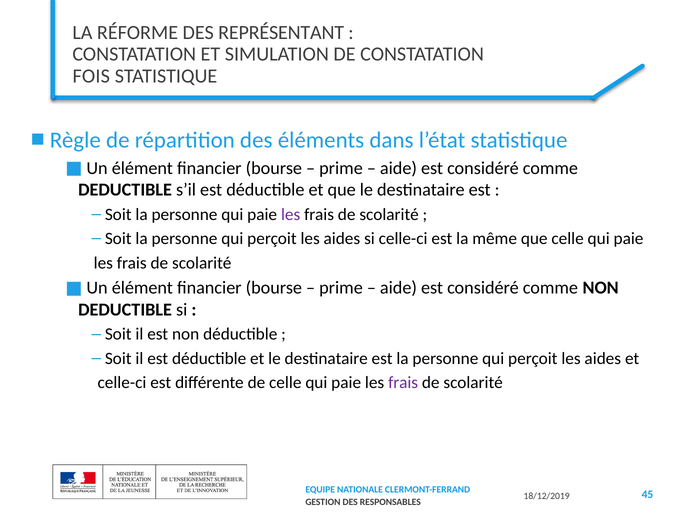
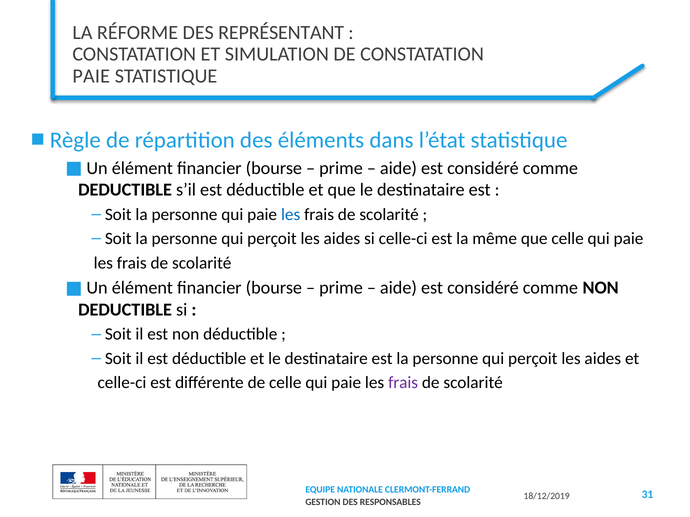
FOIS at (91, 76): FOIS -> PAIE
les at (291, 215) colour: purple -> blue
45: 45 -> 31
